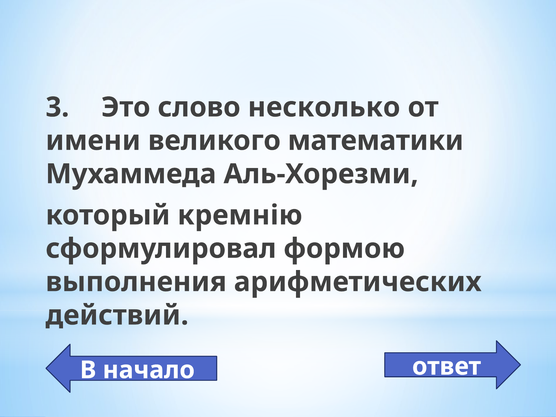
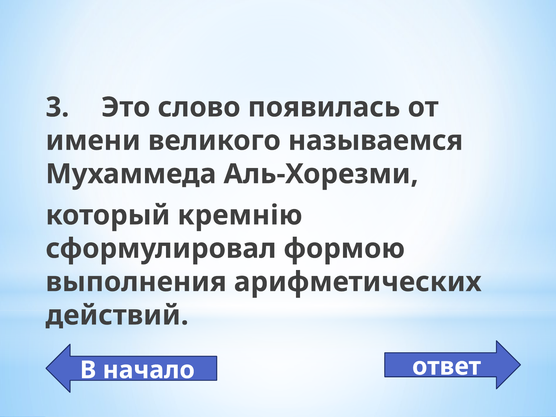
несколько: несколько -> появилась
математики: математики -> называемся
